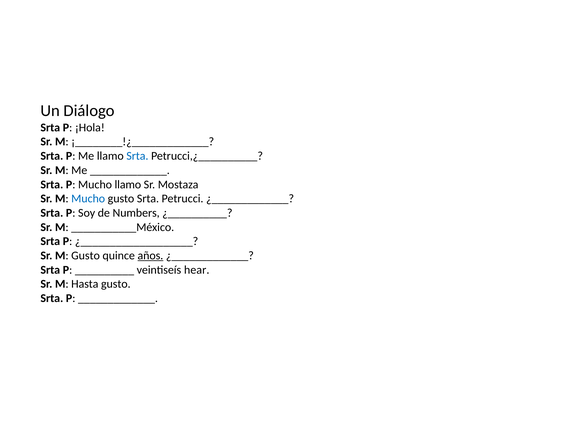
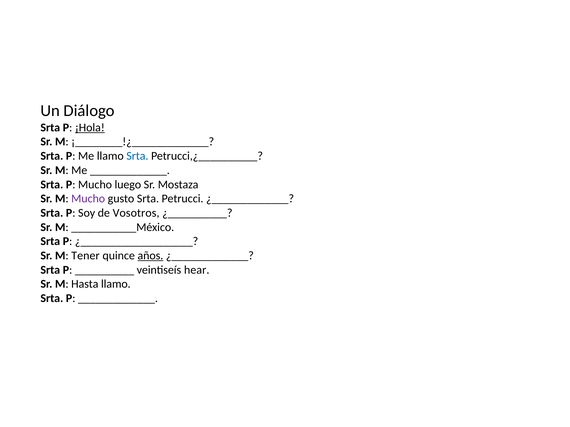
¡Hola underline: none -> present
Mucho llamo: llamo -> luego
Mucho at (88, 199) colour: blue -> purple
Numbers: Numbers -> Vosotros
M Gusto: Gusto -> Tener
Hasta gusto: gusto -> llamo
